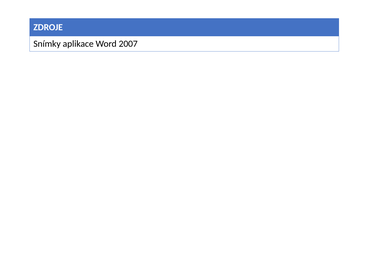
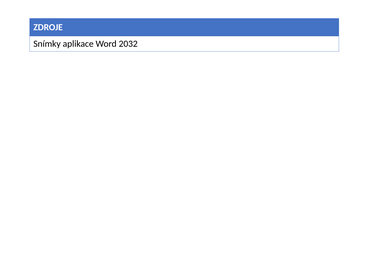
2007: 2007 -> 2032
